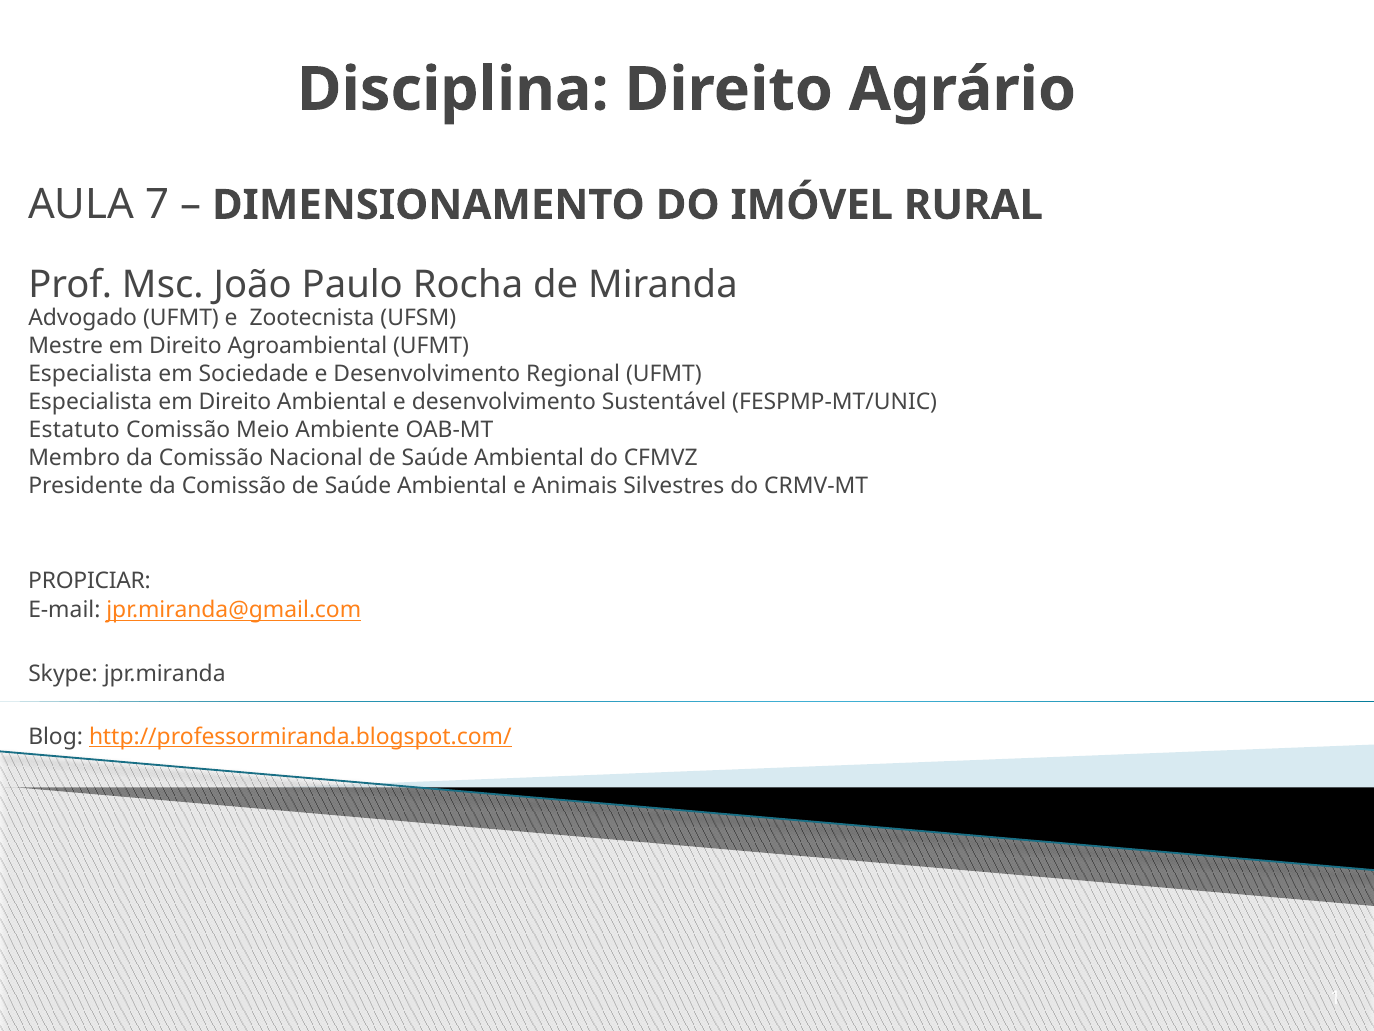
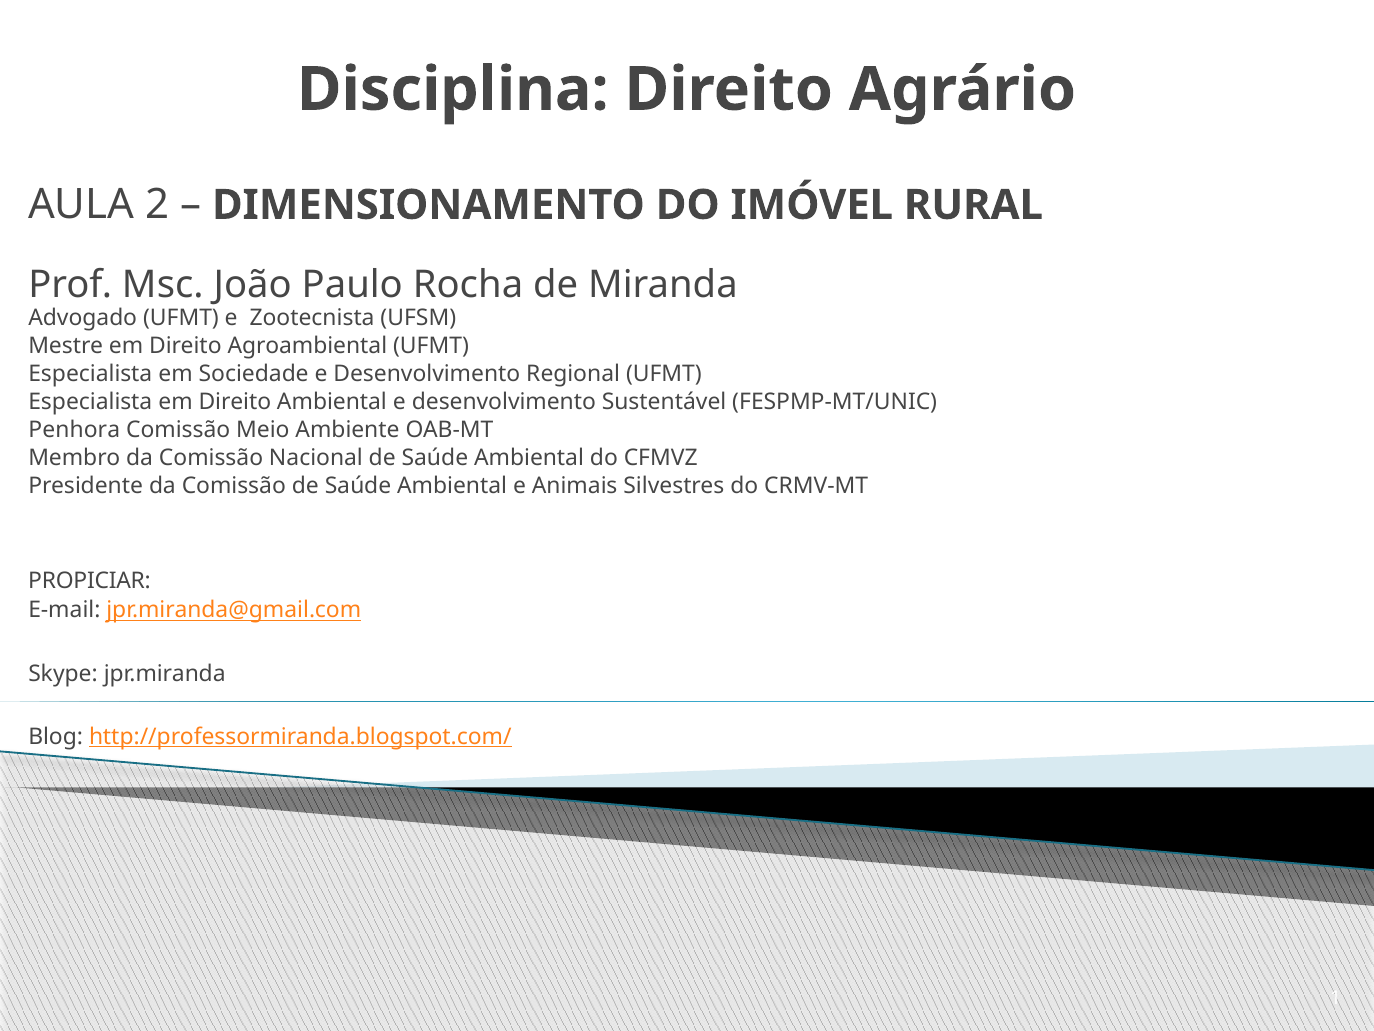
7: 7 -> 2
Estatuto: Estatuto -> Penhora
